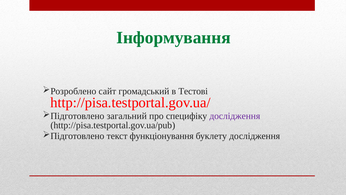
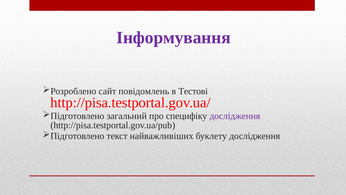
Інформування colour: green -> purple
громадський: громадський -> повідомлень
функціонування: функціонування -> найважливіших
